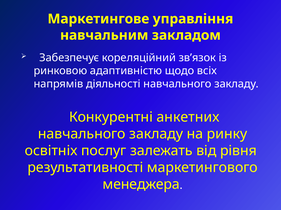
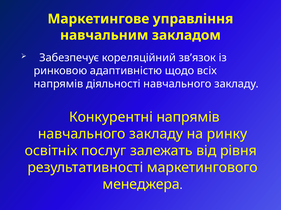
Конкурентні анкетних: анкетних -> напрямів
